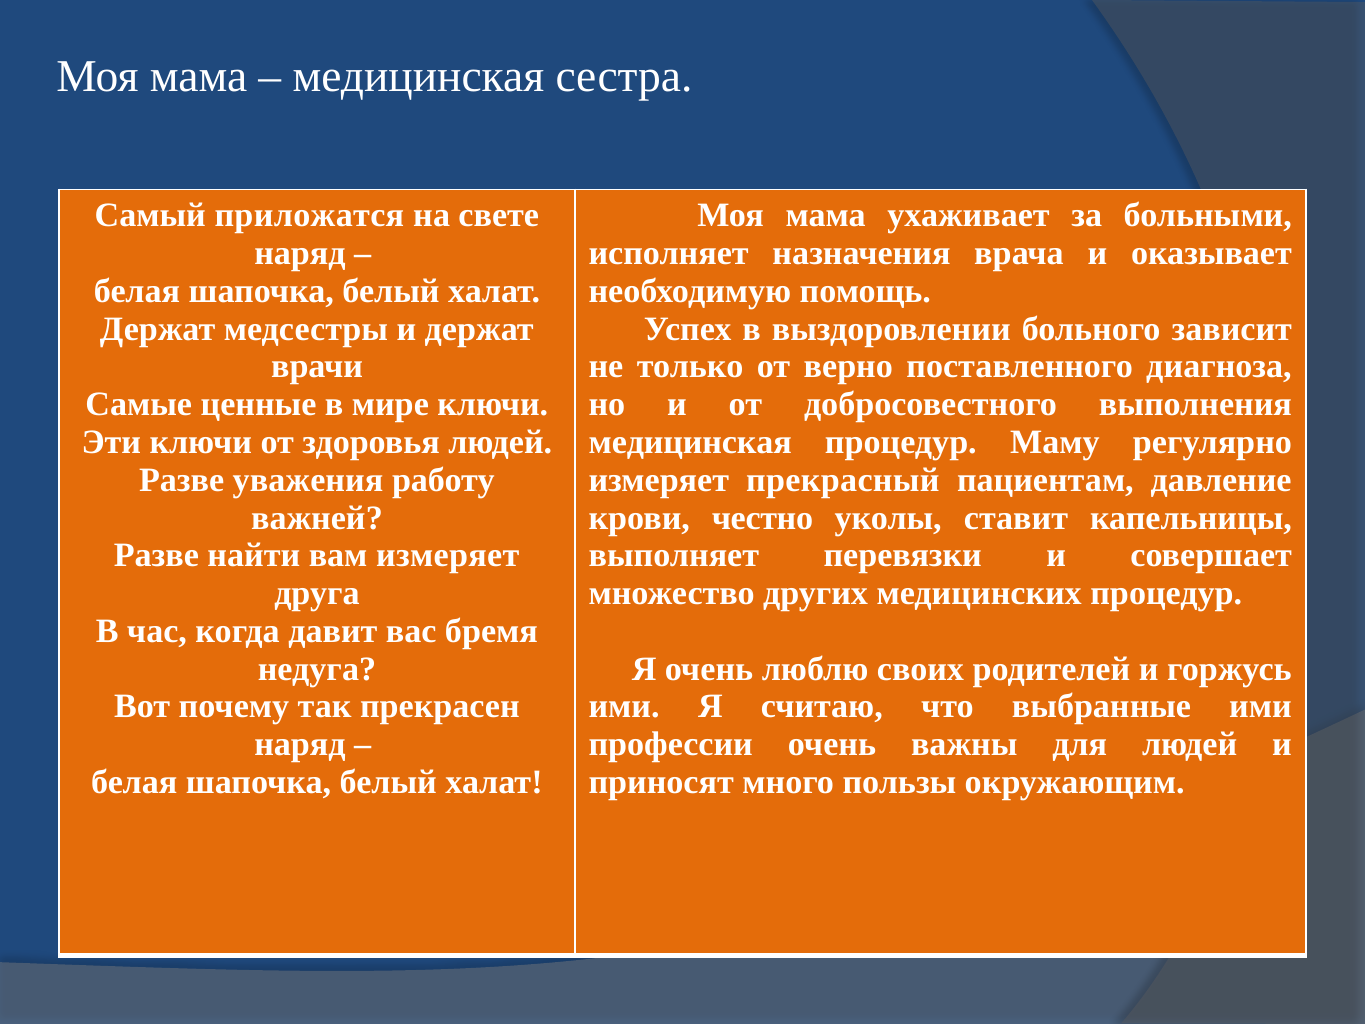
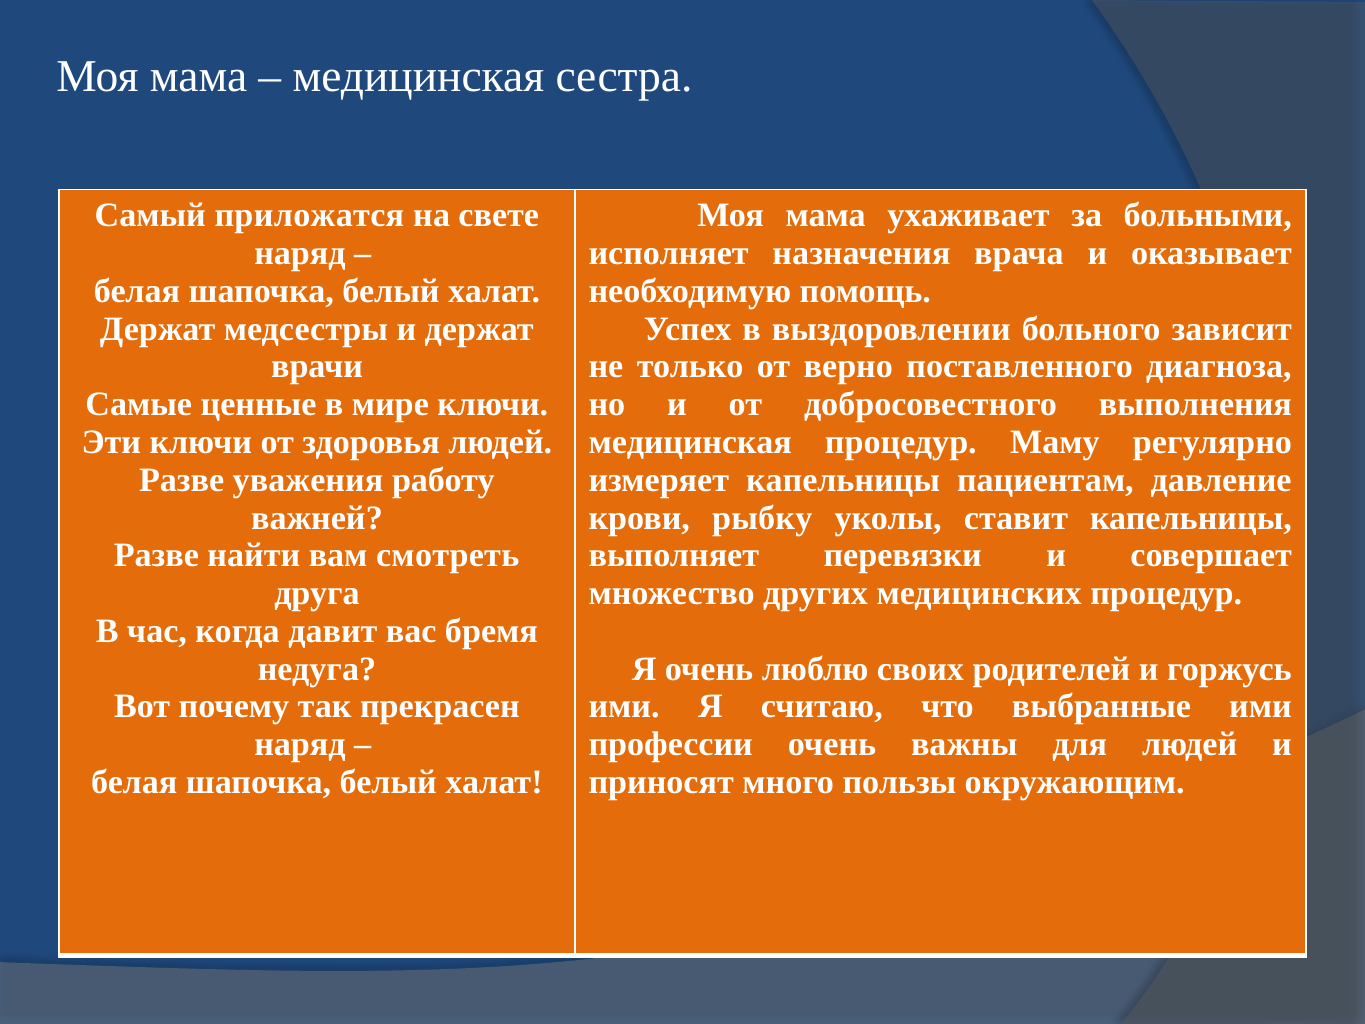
измеряет прекрасный: прекрасный -> капельницы
честно: честно -> рыбку
вам измеряет: измеряет -> смотреть
